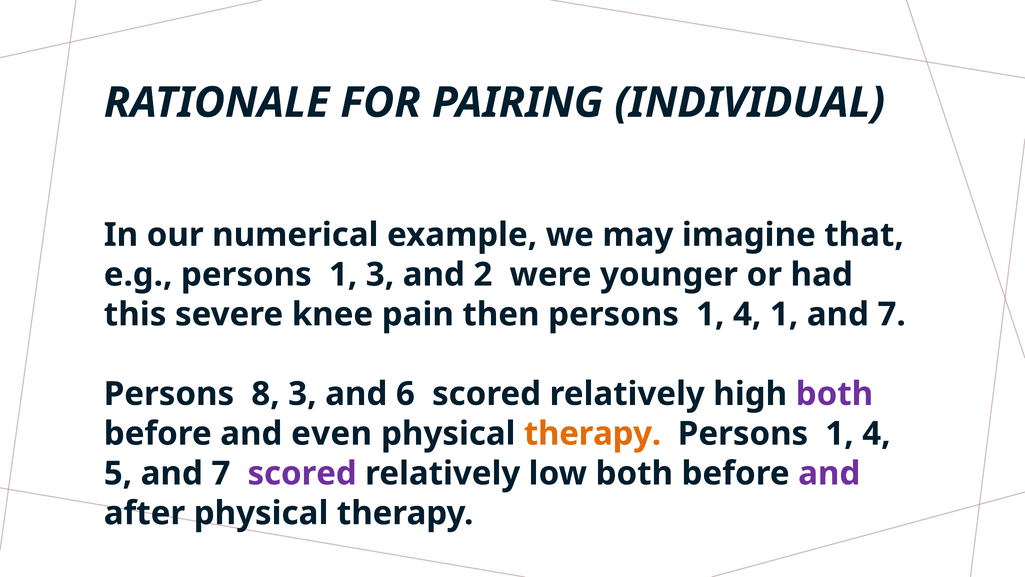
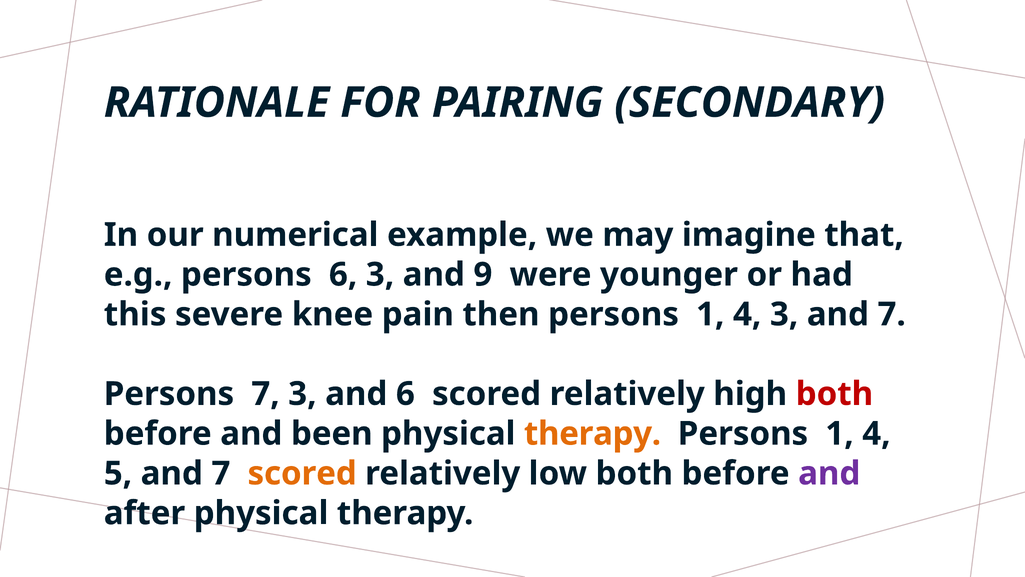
INDIVIDUAL: INDIVIDUAL -> SECONDARY
e.g persons 1: 1 -> 6
2: 2 -> 9
4 1: 1 -> 3
Persons 8: 8 -> 7
both at (834, 394) colour: purple -> red
even: even -> been
scored at (302, 473) colour: purple -> orange
